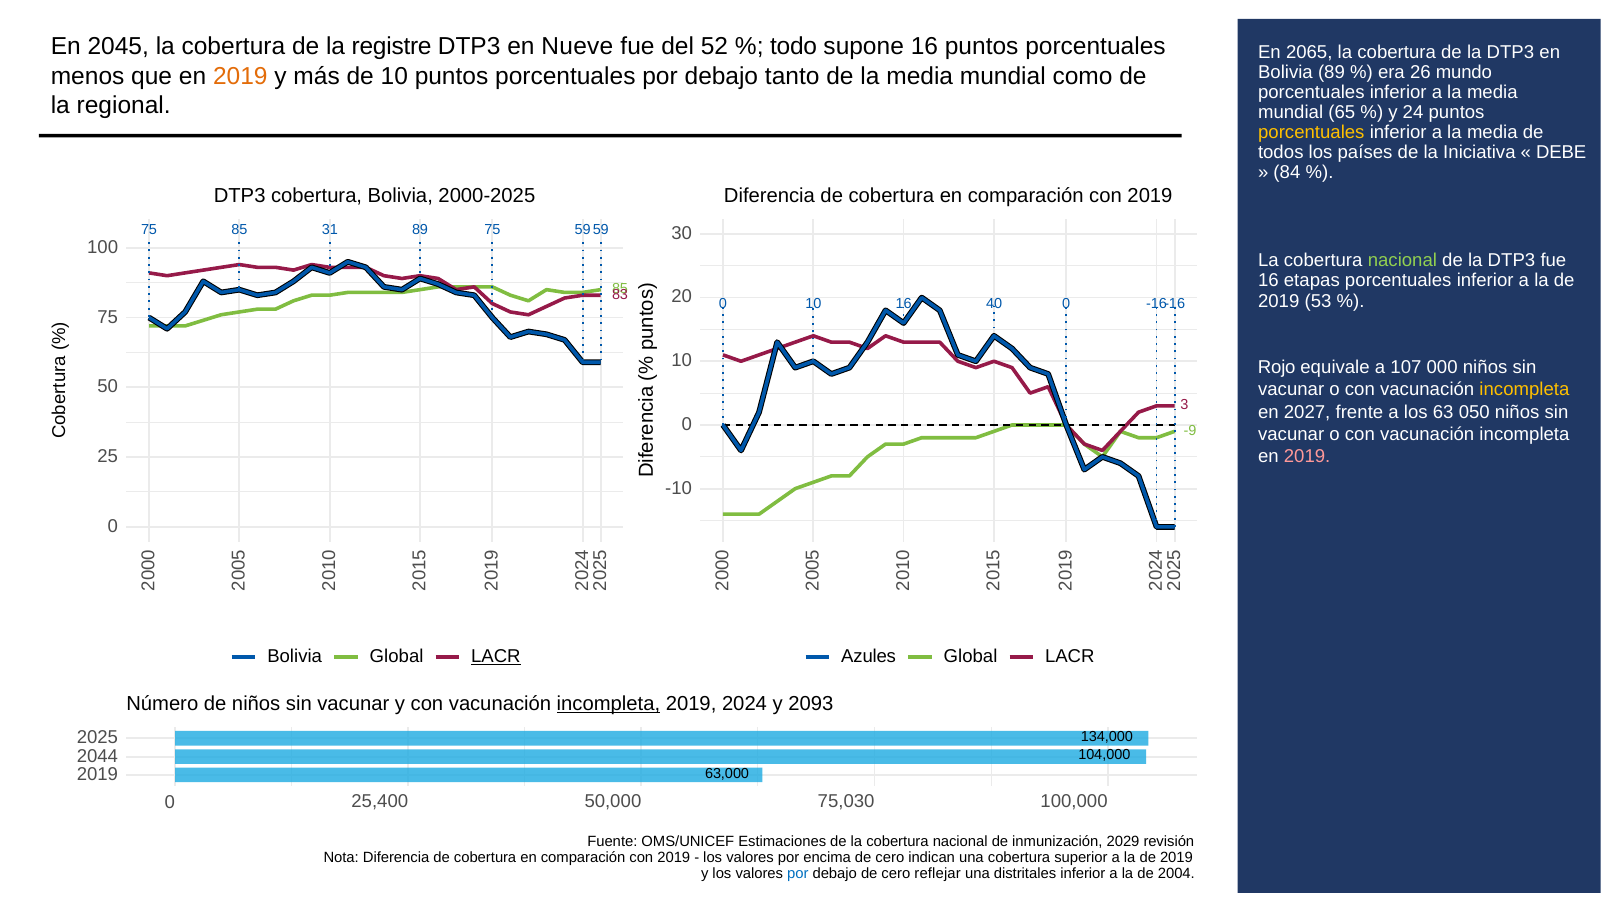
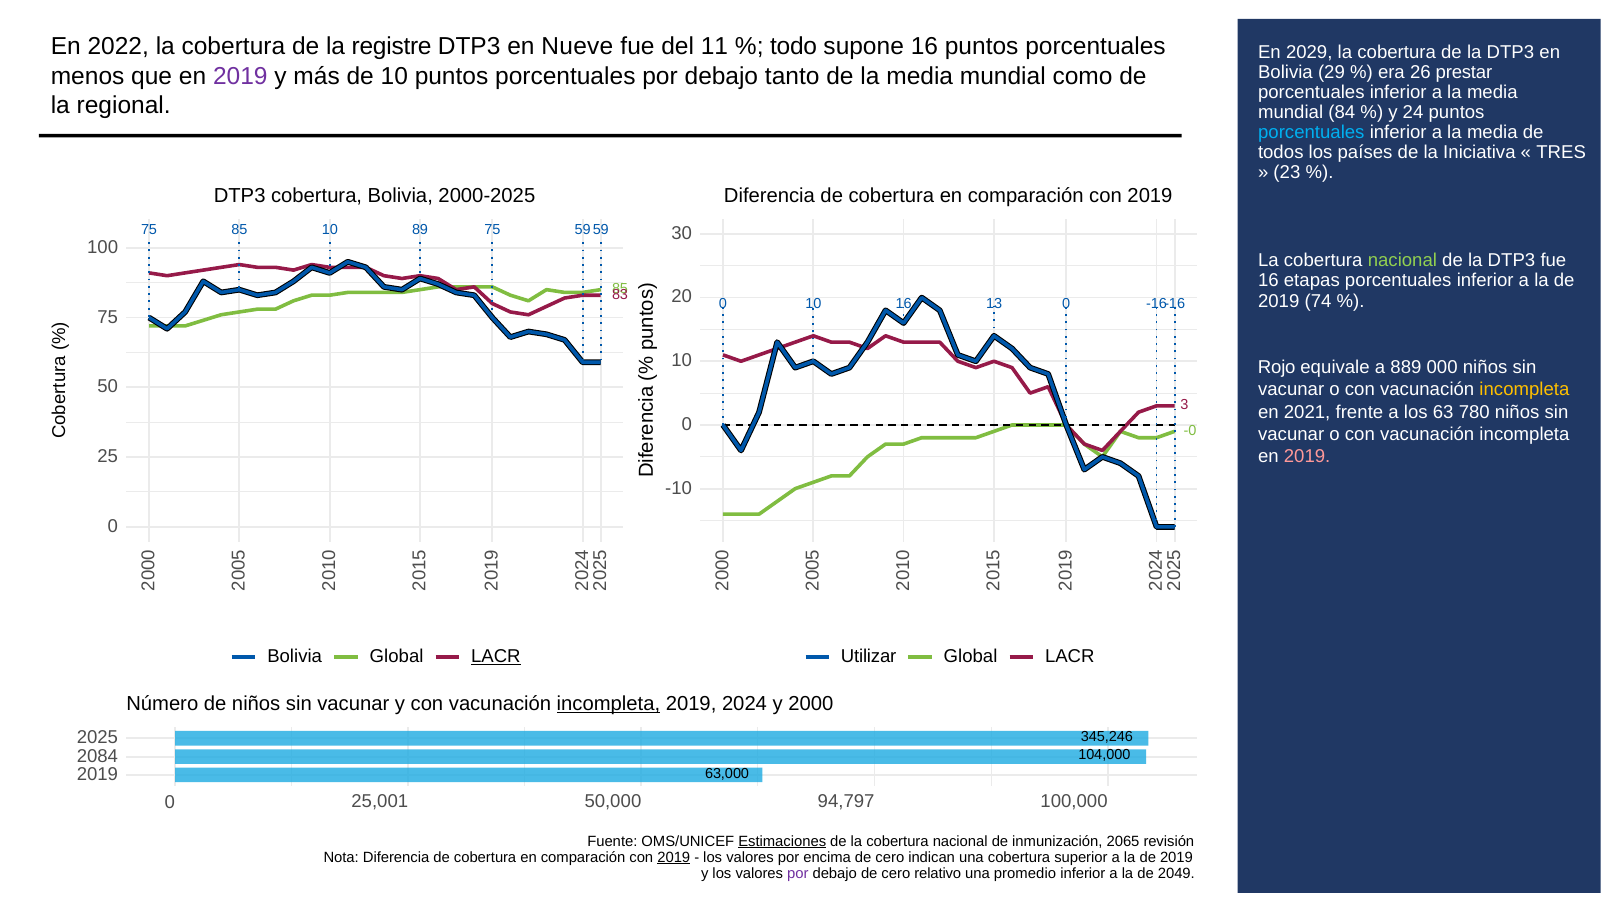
2045: 2045 -> 2022
52: 52 -> 11
2065: 2065 -> 2029
Bolivia 89: 89 -> 29
mundo: mundo -> prestar
2019 at (240, 76) colour: orange -> purple
65: 65 -> 84
porcentuales at (1311, 133) colour: yellow -> light blue
DEBE: DEBE -> TRES
84: 84 -> 23
85 31: 31 -> 10
53: 53 -> 74
40: 40 -> 13
107: 107 -> 889
2027: 2027 -> 2021
050: 050 -> 780
-9: -9 -> -0
Azules: Azules -> Utilizar
2093: 2093 -> 2000
134,000: 134,000 -> 345,246
2044: 2044 -> 2084
25,400: 25,400 -> 25,001
75,030: 75,030 -> 94,797
Estimaciones underline: none -> present
2029: 2029 -> 2065
2019 at (674, 857) underline: none -> present
por at (798, 873) colour: blue -> purple
reflejar: reflejar -> relativo
distritales: distritales -> promedio
2004: 2004 -> 2049
